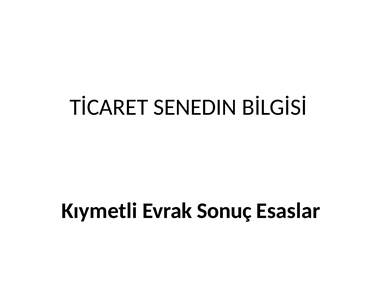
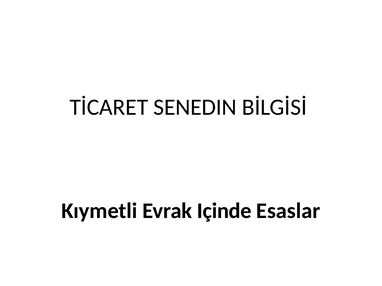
Sonuç: Sonuç -> Içinde
